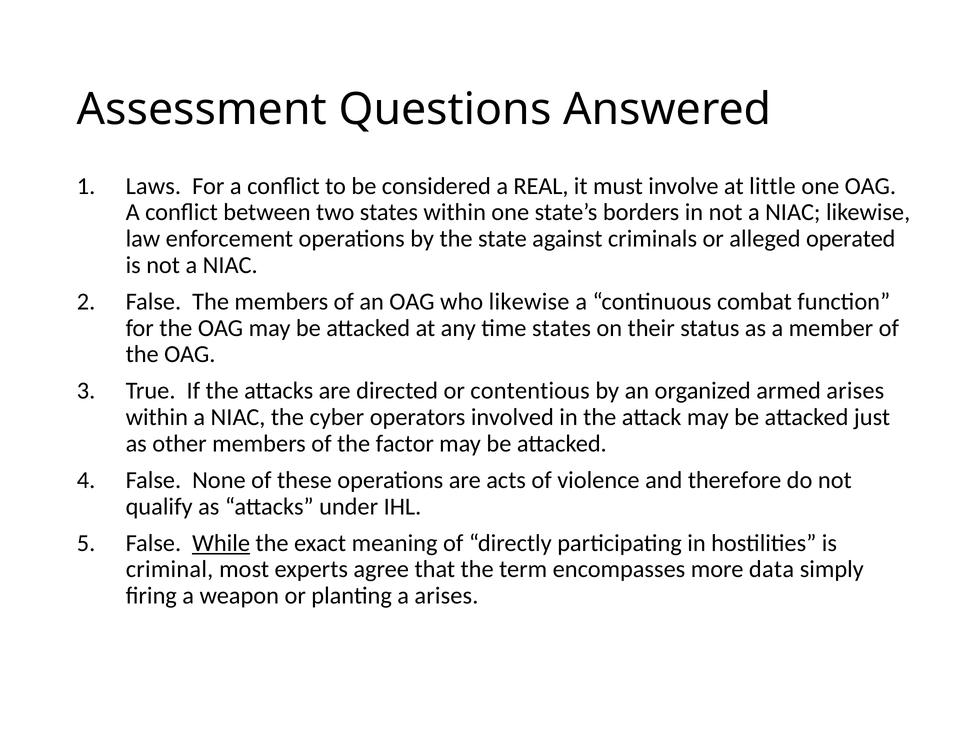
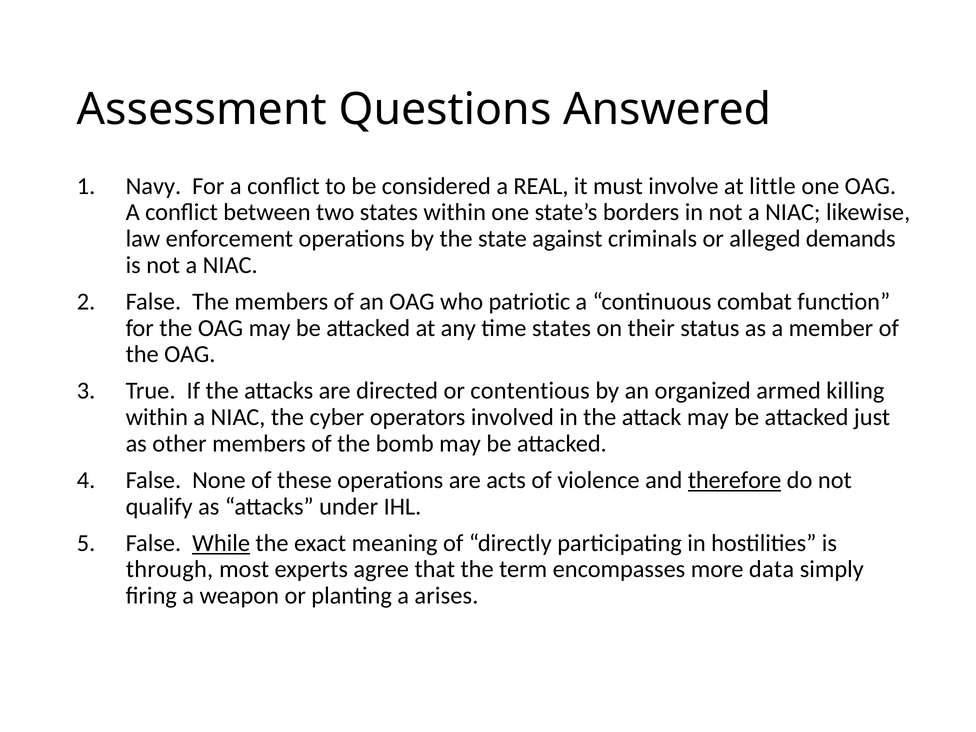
Laws: Laws -> Navy
operated: operated -> demands
who likewise: likewise -> patriotic
armed arises: arises -> killing
factor: factor -> bomb
therefore underline: none -> present
criminal: criminal -> through
